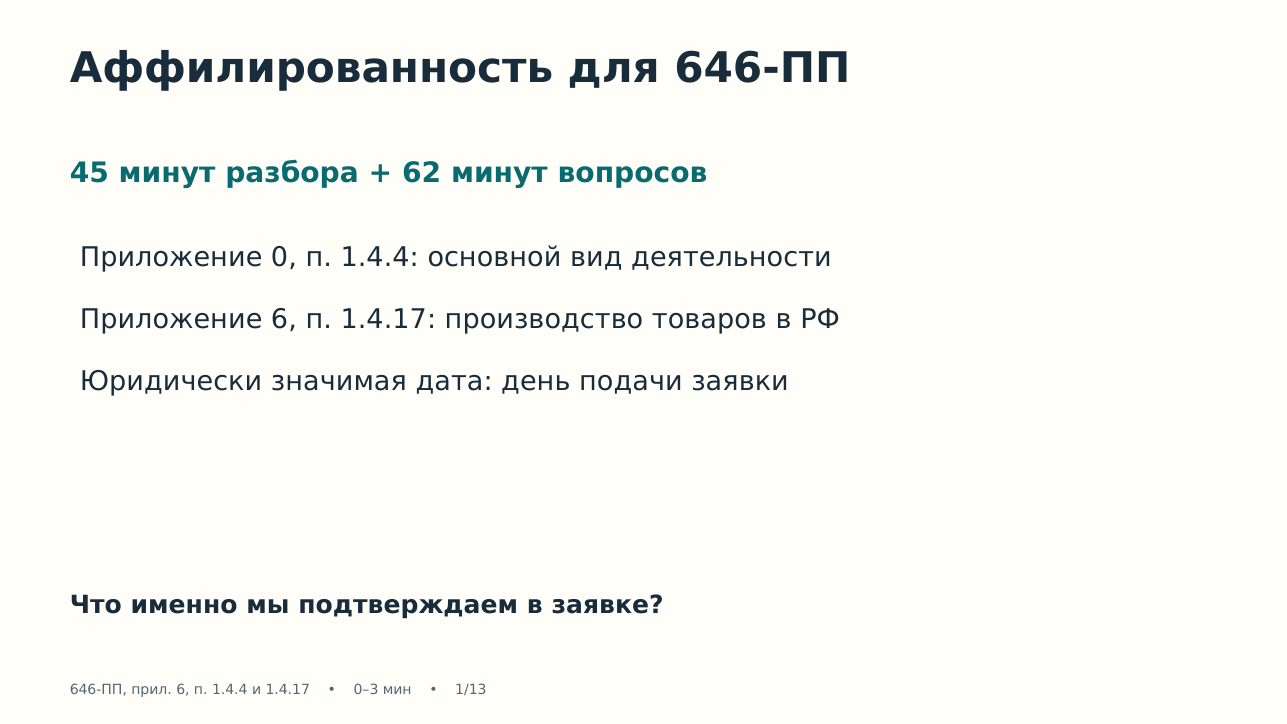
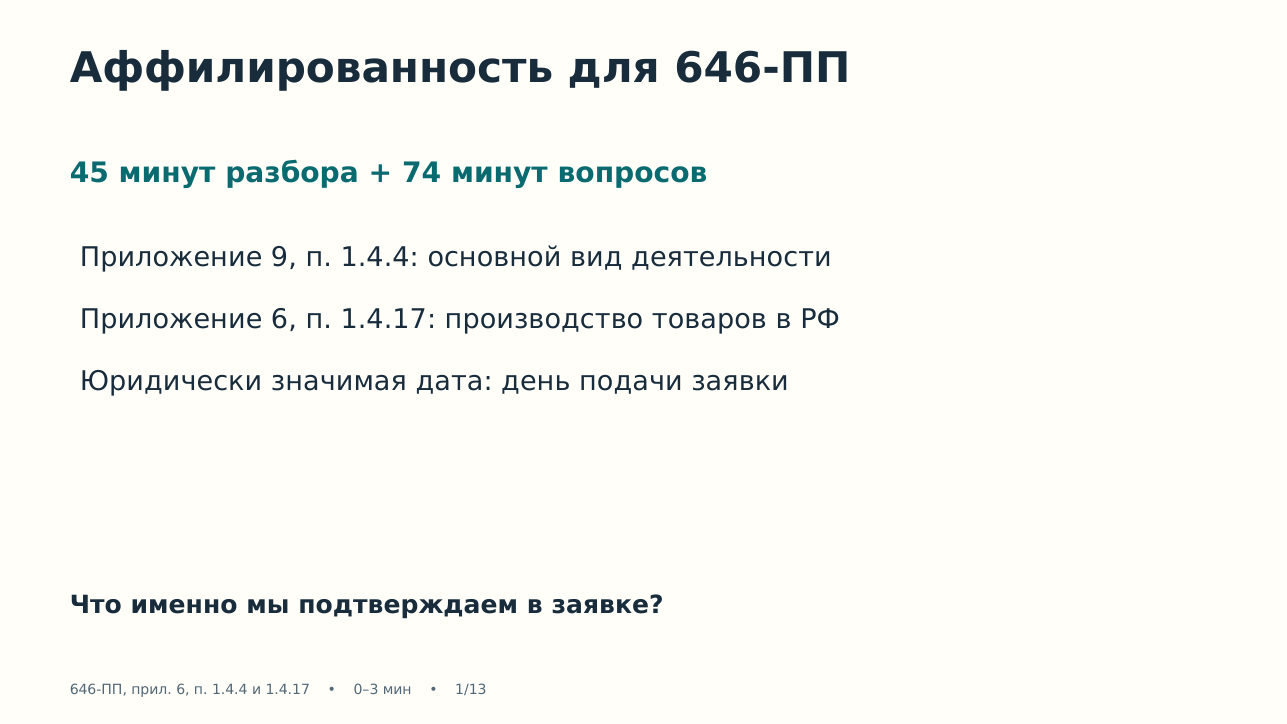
62: 62 -> 74
0: 0 -> 9
